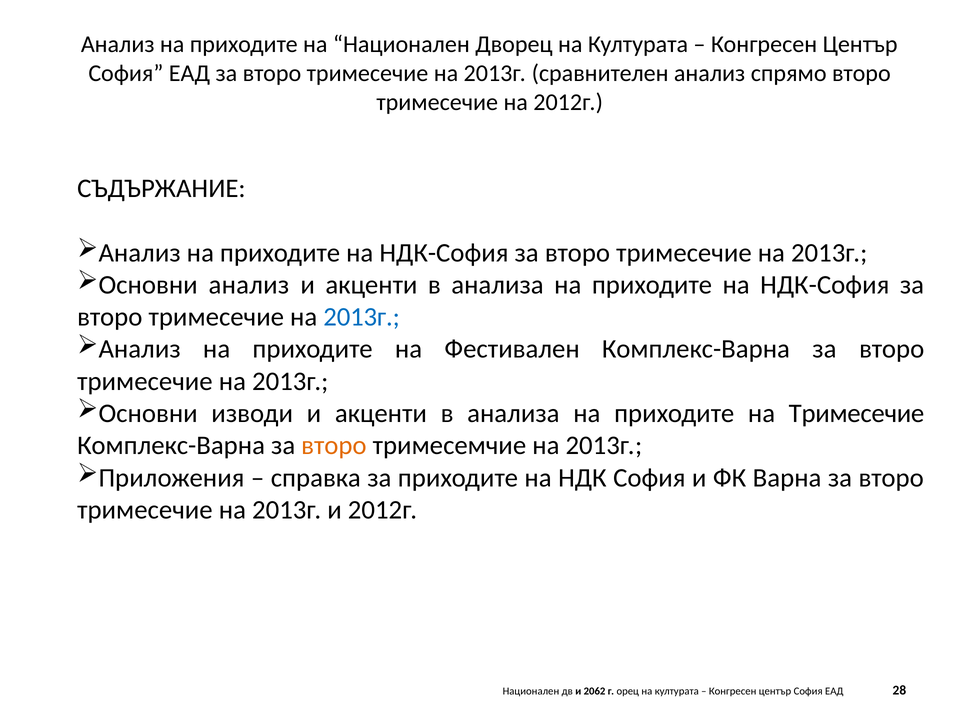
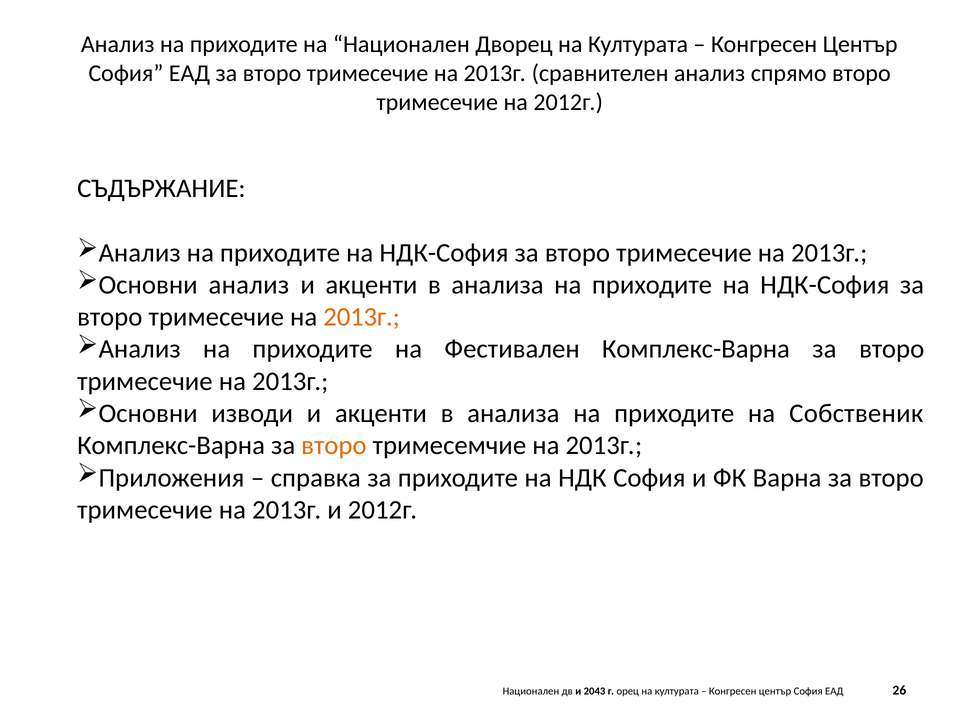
2013г at (362, 317) colour: blue -> orange
на Тримесечие: Тримесечие -> Собственик
2062: 2062 -> 2043
28: 28 -> 26
